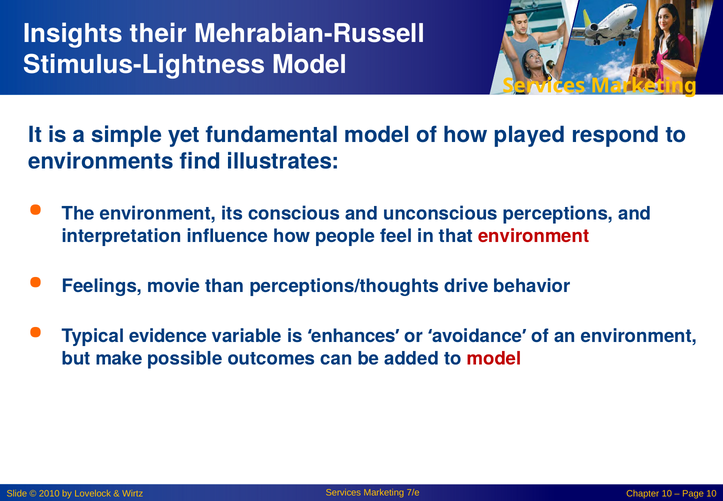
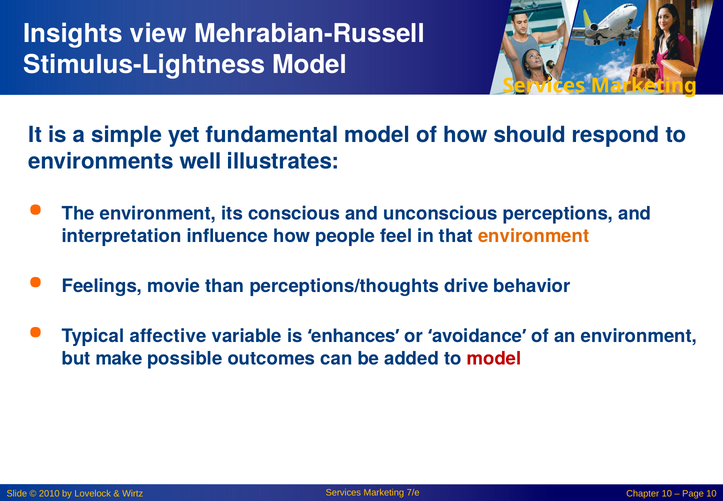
their: their -> view
played: played -> should
find: find -> well
environment at (534, 236) colour: red -> orange
evidence: evidence -> affective
